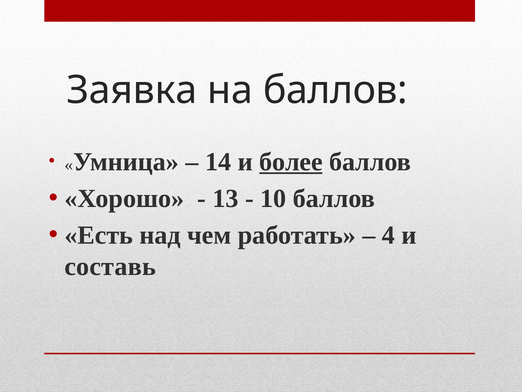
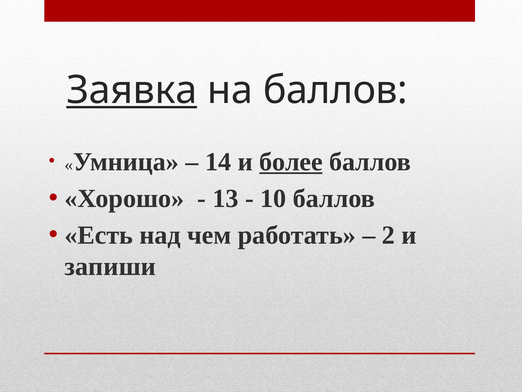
Заявка underline: none -> present
4: 4 -> 2
составь: составь -> запиши
